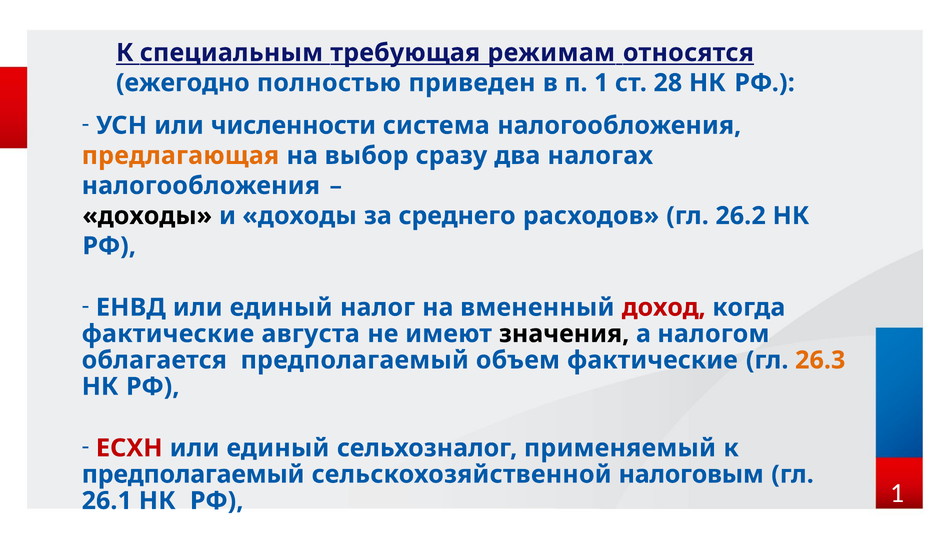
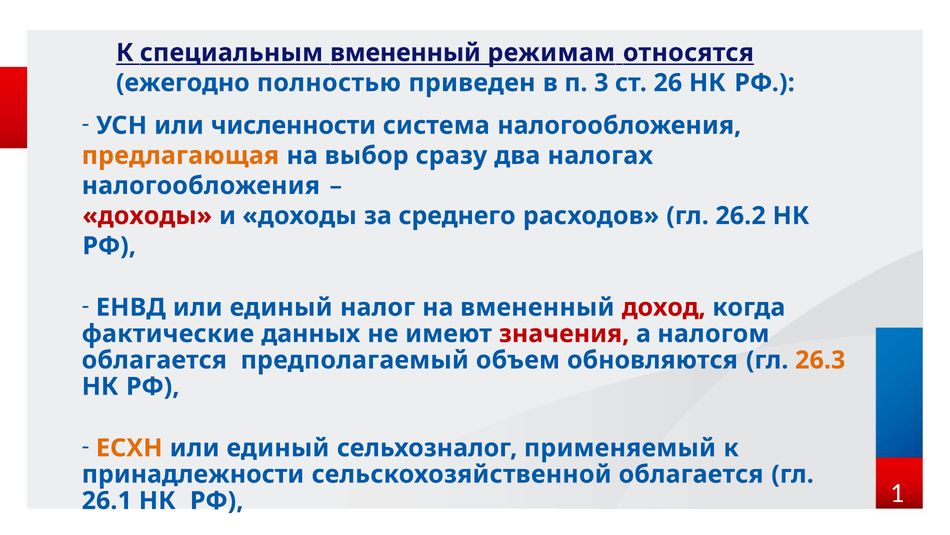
специальным требующая: требующая -> вмененный
п 1: 1 -> 3
28: 28 -> 26
доходы at (147, 216) colour: black -> red
августа: августа -> данных
значения colour: black -> red
объем фактические: фактические -> обновляются
ЕСХН colour: red -> orange
предполагаемый at (193, 474): предполагаемый -> принадлежности
сельскохозяйственной налоговым: налоговым -> облагается
